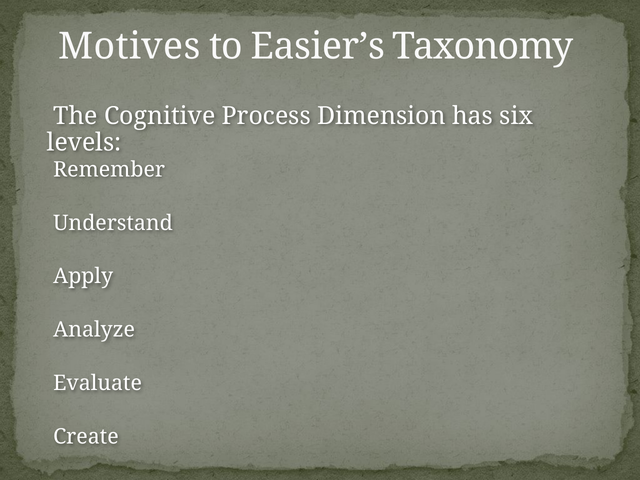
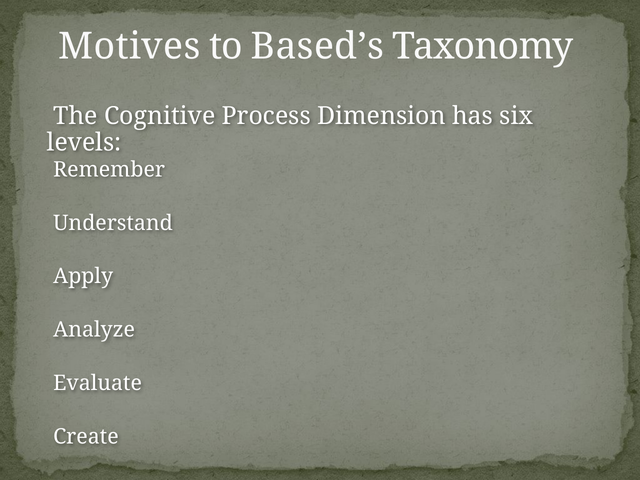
Easier’s: Easier’s -> Based’s
